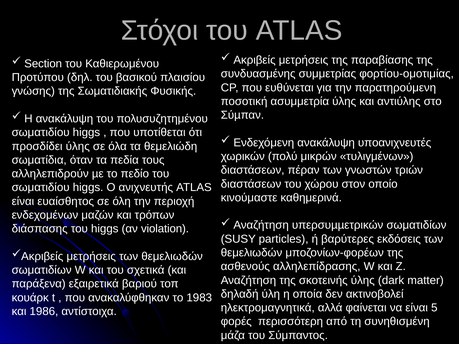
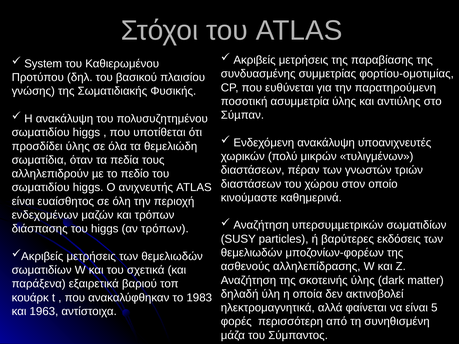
Section: Section -> System
αν violation: violation -> τρόπων
1986: 1986 -> 1963
